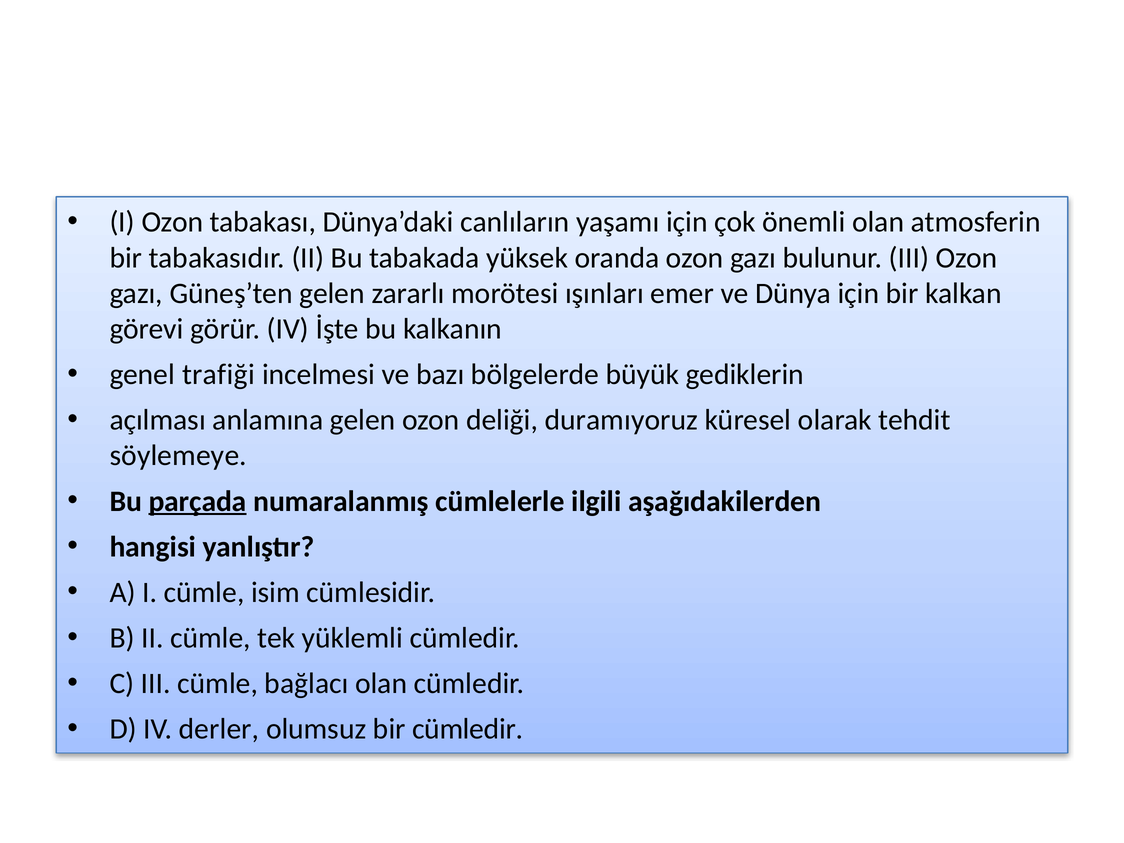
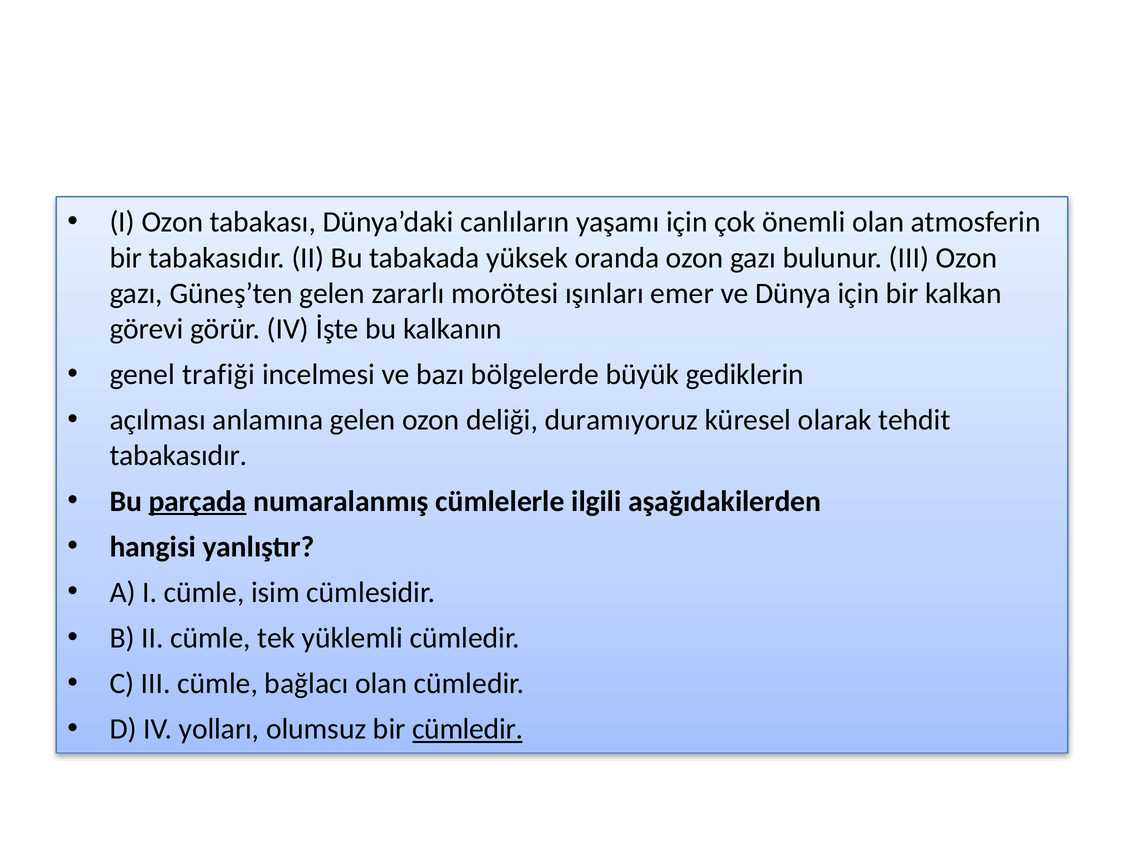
söylemeye at (178, 456): söylemeye -> tabakasıdır
derler: derler -> yolları
cümledir at (468, 729) underline: none -> present
